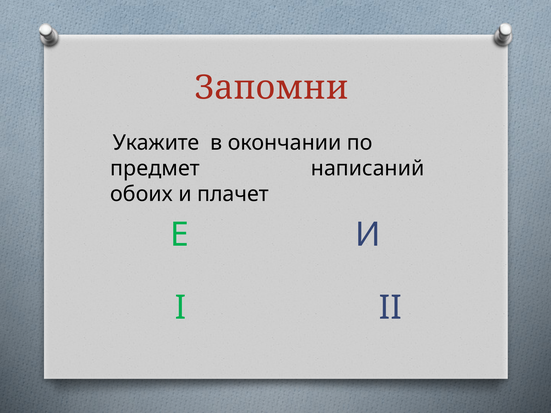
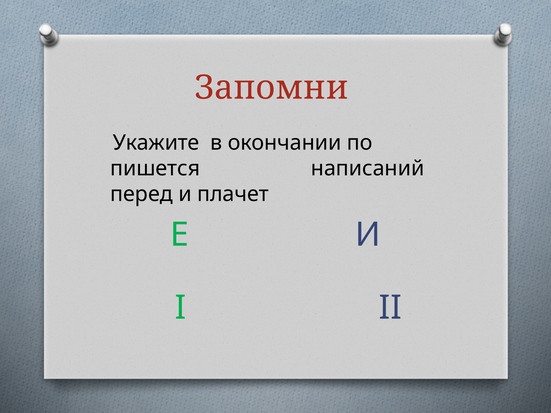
предмет: предмет -> пишется
обоих: обоих -> перед
